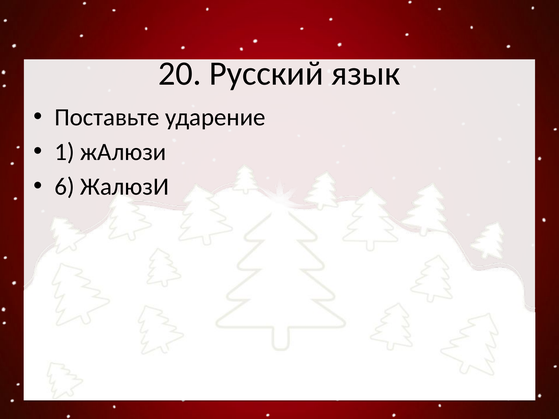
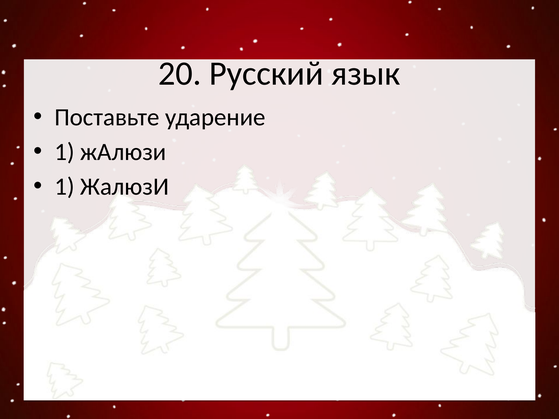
6 at (65, 187): 6 -> 1
